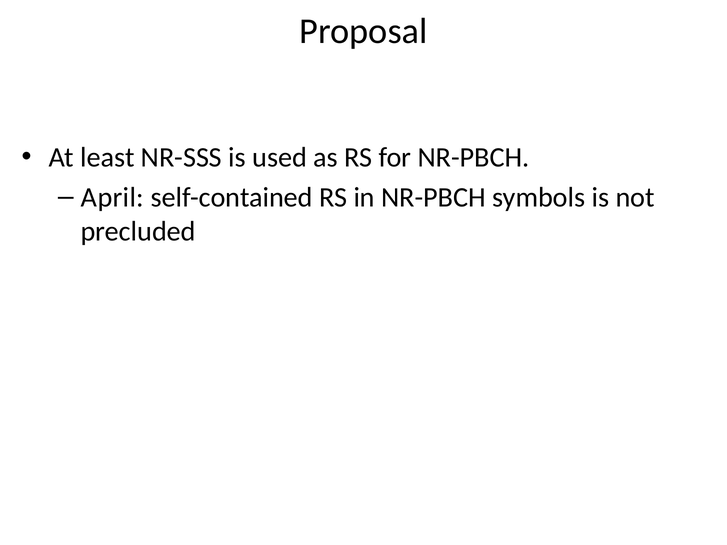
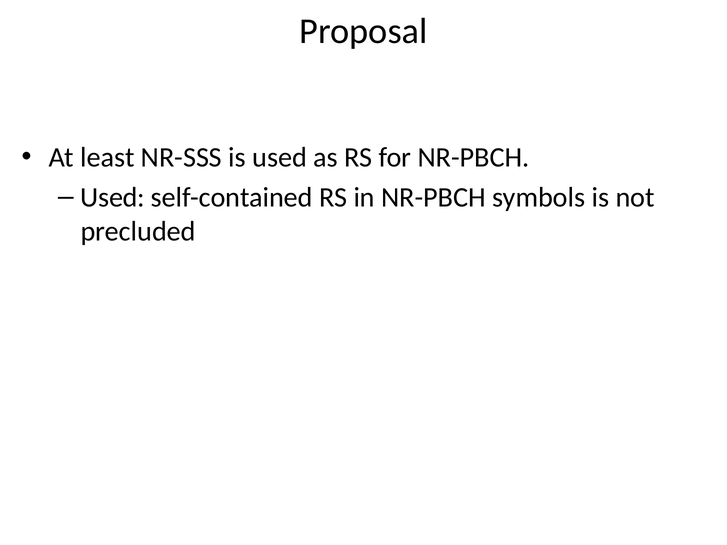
April at (112, 197): April -> Used
